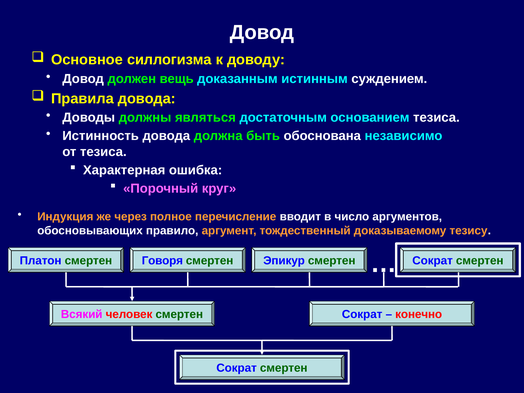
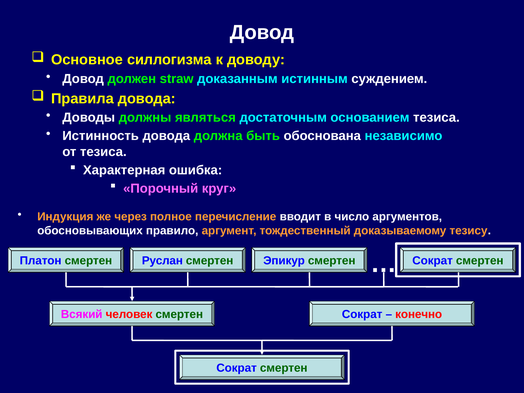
вещь: вещь -> straw
Говоря: Говоря -> Руслан
